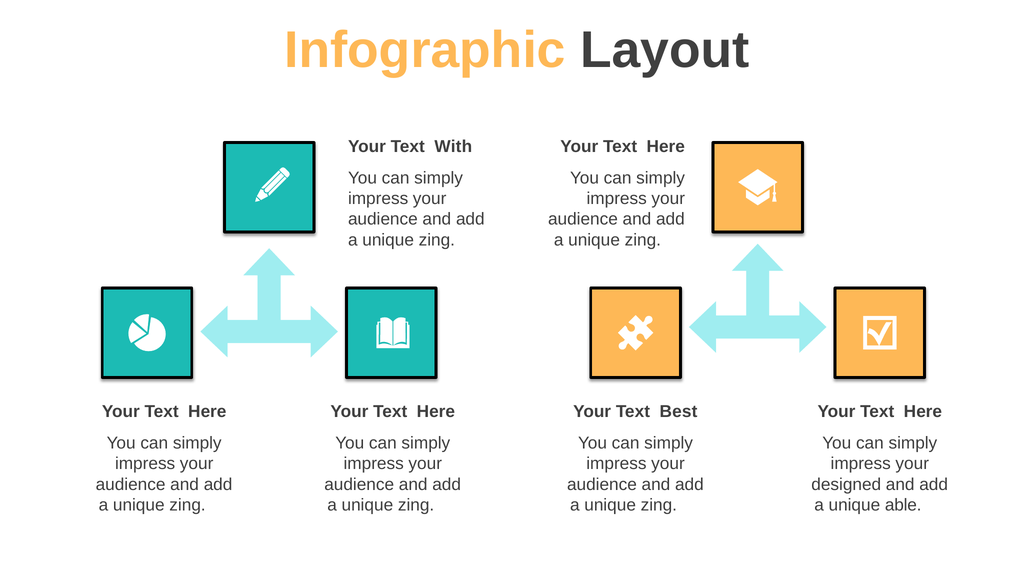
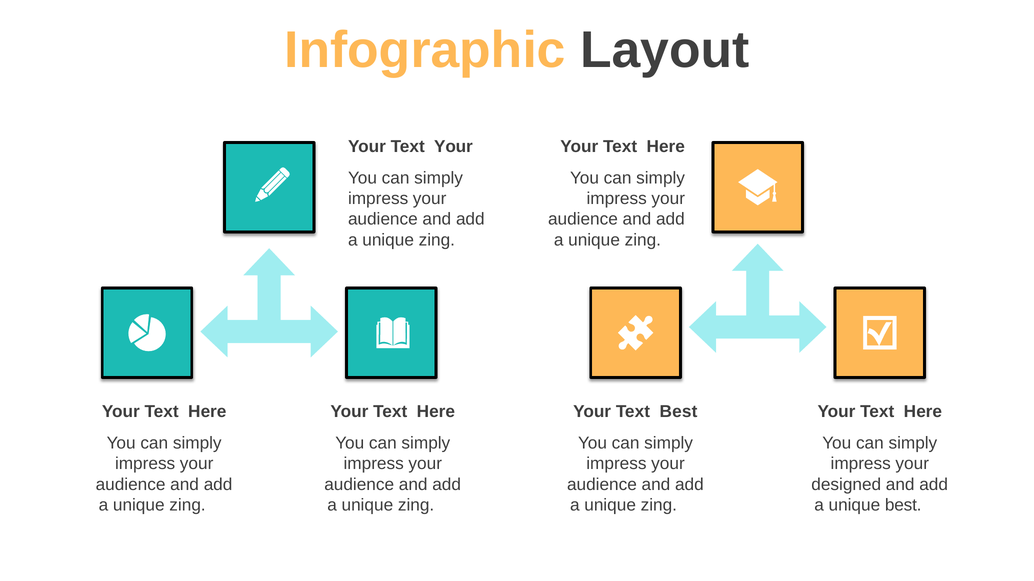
Text With: With -> Your
unique able: able -> best
